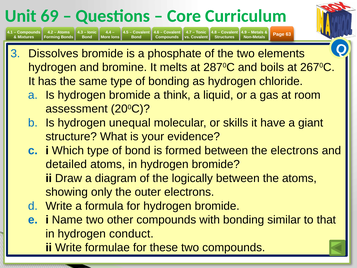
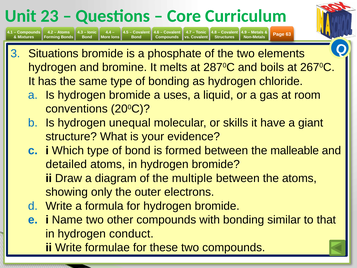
69: 69 -> 23
Dissolves: Dissolves -> Situations
think: think -> uses
assessment: assessment -> conventions
the electrons: electrons -> malleable
logically: logically -> multiple
